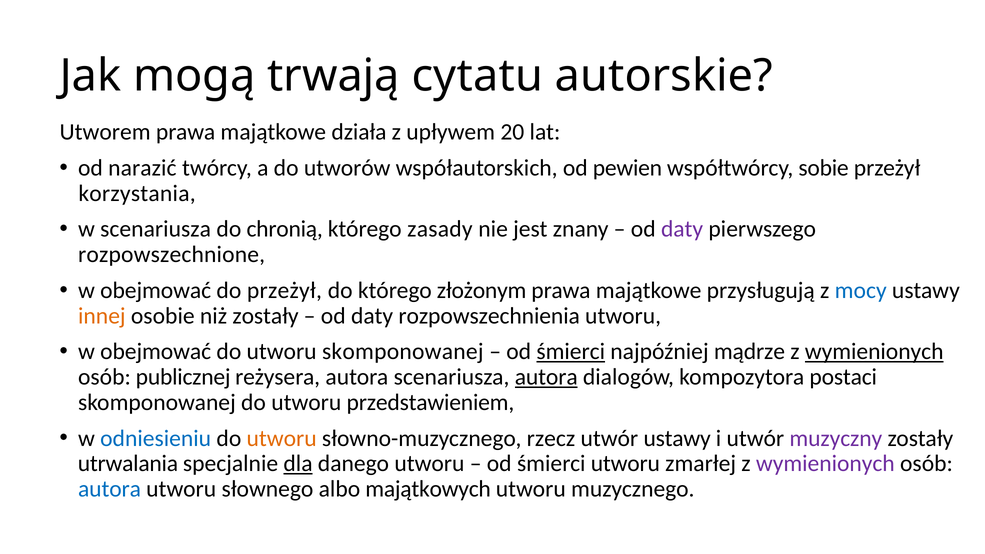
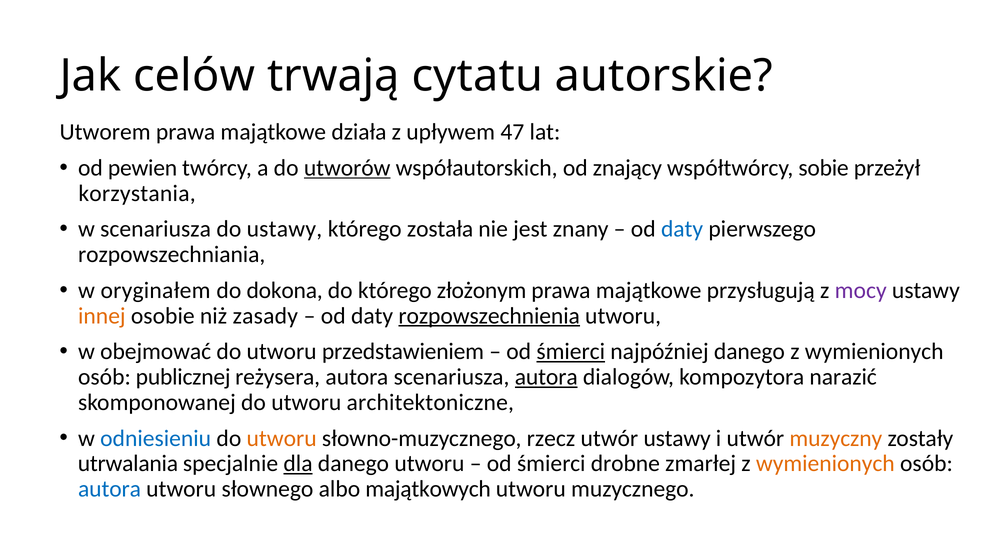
mogą: mogą -> celów
20: 20 -> 47
narazić: narazić -> pewien
utworów underline: none -> present
pewien: pewien -> znający
do chronią: chronią -> ustawy
zasady: zasady -> została
daty at (682, 229) colour: purple -> blue
rozpowszechnione: rozpowszechnione -> rozpowszechniania
obejmować at (156, 290): obejmować -> oryginałem
do przeżył: przeżył -> dokona
mocy colour: blue -> purple
niż zostały: zostały -> zasady
rozpowszechnienia underline: none -> present
utworu skomponowanej: skomponowanej -> przedstawieniem
najpóźniej mądrze: mądrze -> danego
wymienionych at (874, 352) underline: present -> none
postaci: postaci -> narazić
przedstawieniem: przedstawieniem -> architektoniczne
muzyczny colour: purple -> orange
śmierci utworu: utworu -> drobne
wymienionych at (825, 464) colour: purple -> orange
